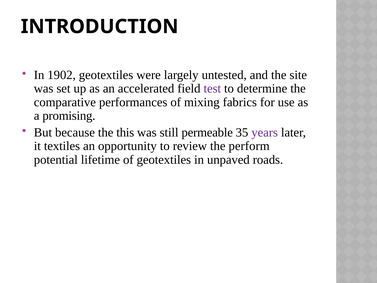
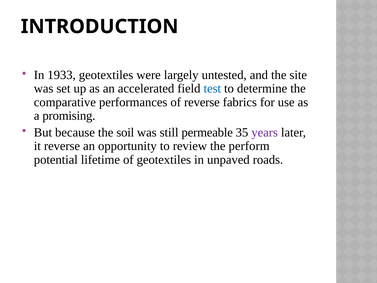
1902: 1902 -> 1933
test colour: purple -> blue
of mixing: mixing -> reverse
this: this -> soil
it textiles: textiles -> reverse
